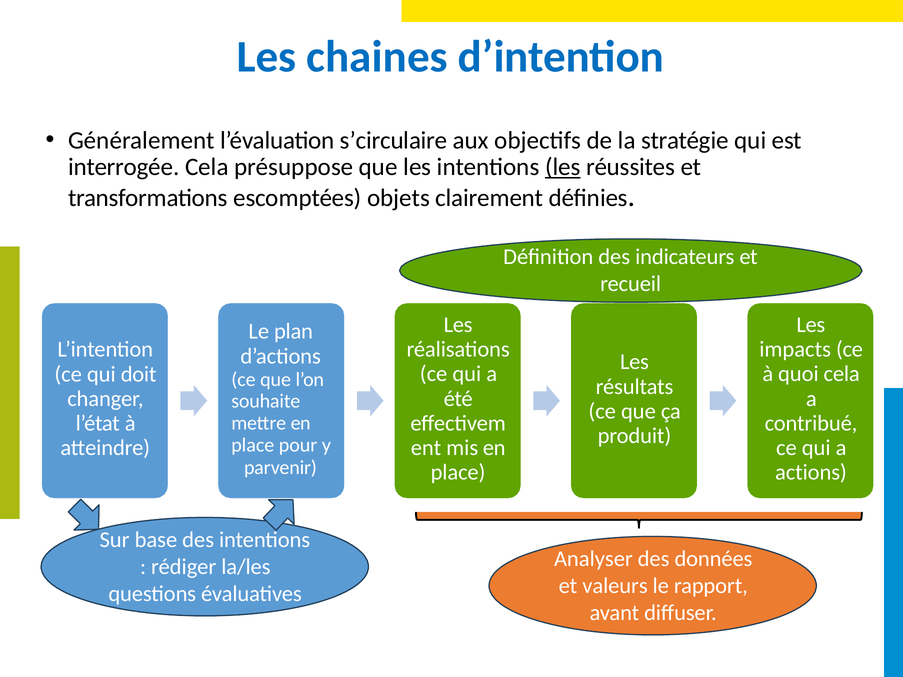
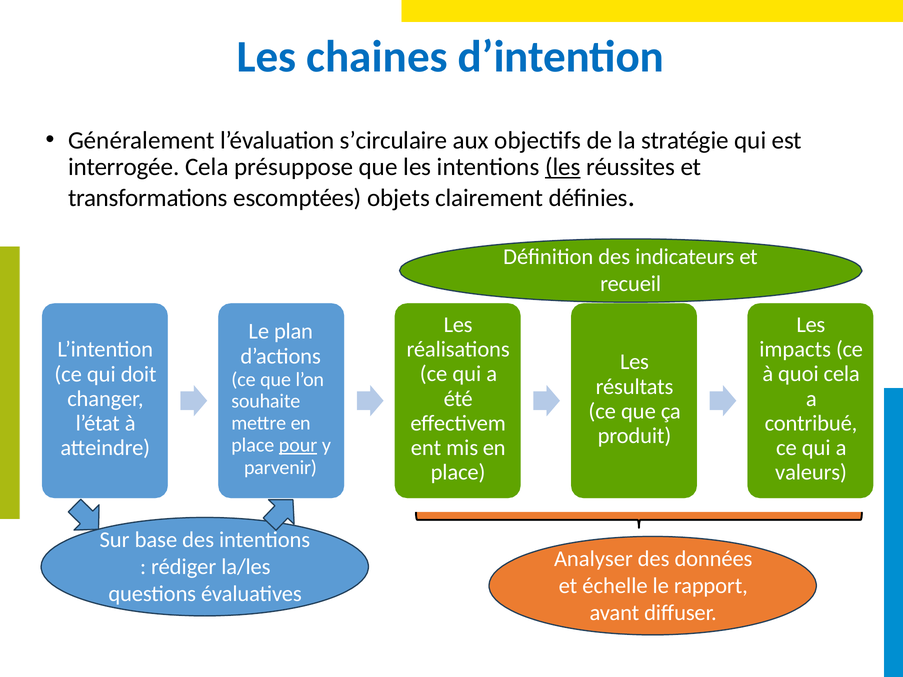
pour underline: none -> present
actions: actions -> valeurs
valeurs: valeurs -> échelle
